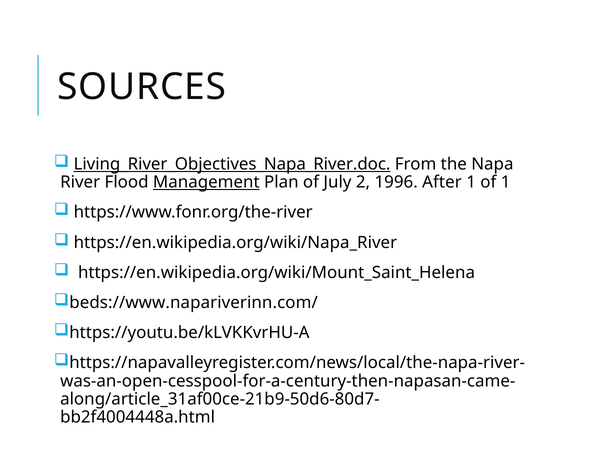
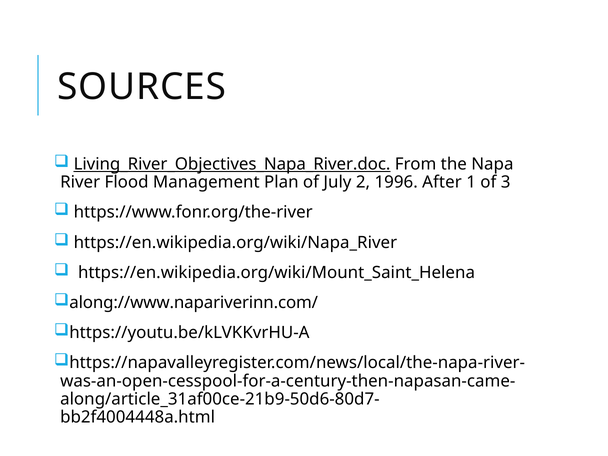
Management underline: present -> none
of 1: 1 -> 3
beds://www.napariverinn.com/: beds://www.napariverinn.com/ -> along://www.napariverinn.com/
